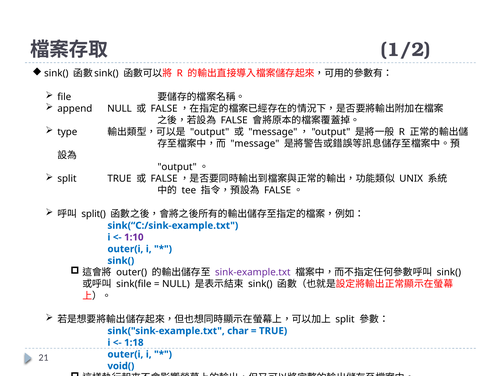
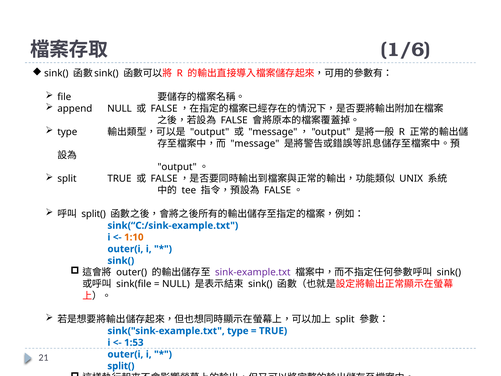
1/2: 1/2 -> 1/6
1:10 colour: purple -> orange
sink("sink-example.txt char: char -> type
1:18: 1:18 -> 1:53
void( at (121, 366): void( -> split(
